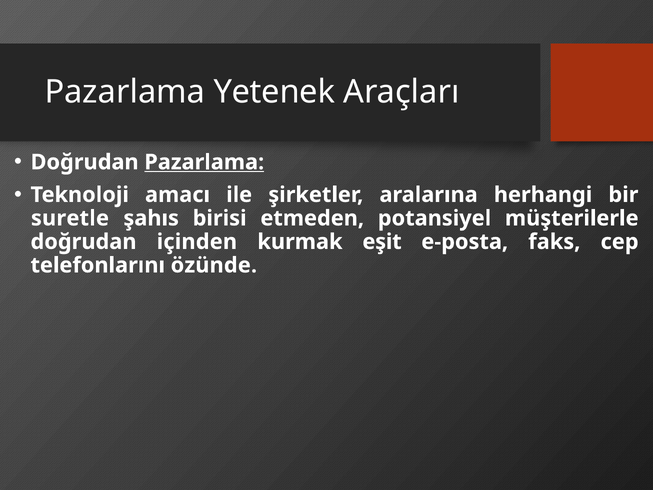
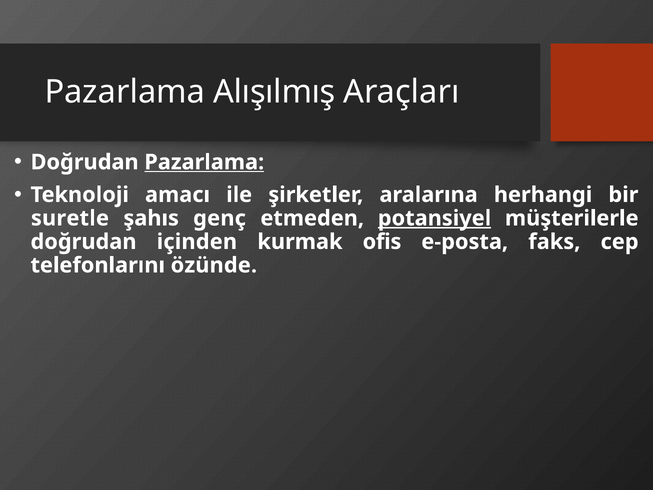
Yetenek: Yetenek -> Alışılmış
birisi: birisi -> genç
potansiyel underline: none -> present
eşit: eşit -> ofis
